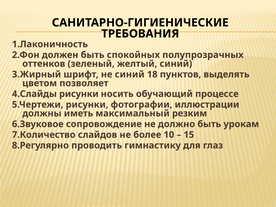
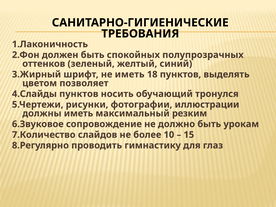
не синий: синий -> иметь
4.Слайды рисунки: рисунки -> пунктов
процессе: процессе -> тронулся
